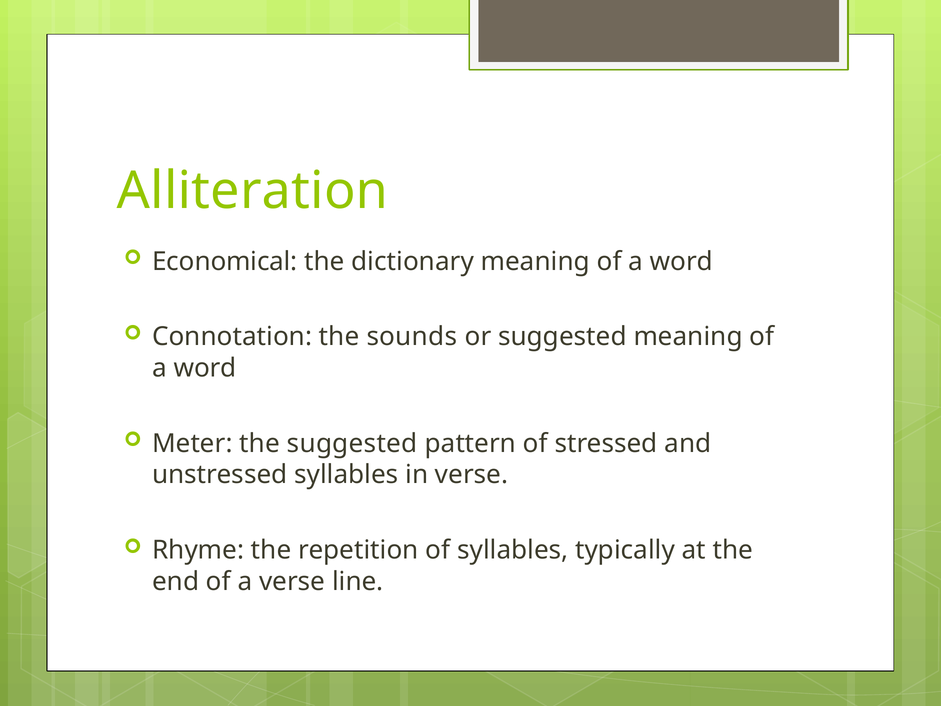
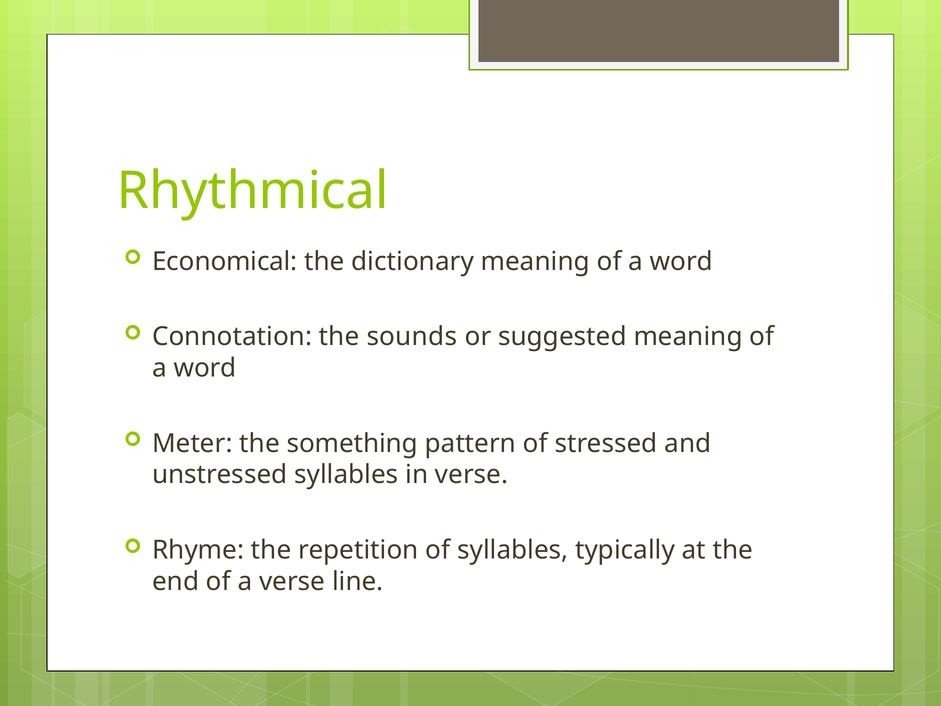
Alliteration: Alliteration -> Rhythmical
the suggested: suggested -> something
